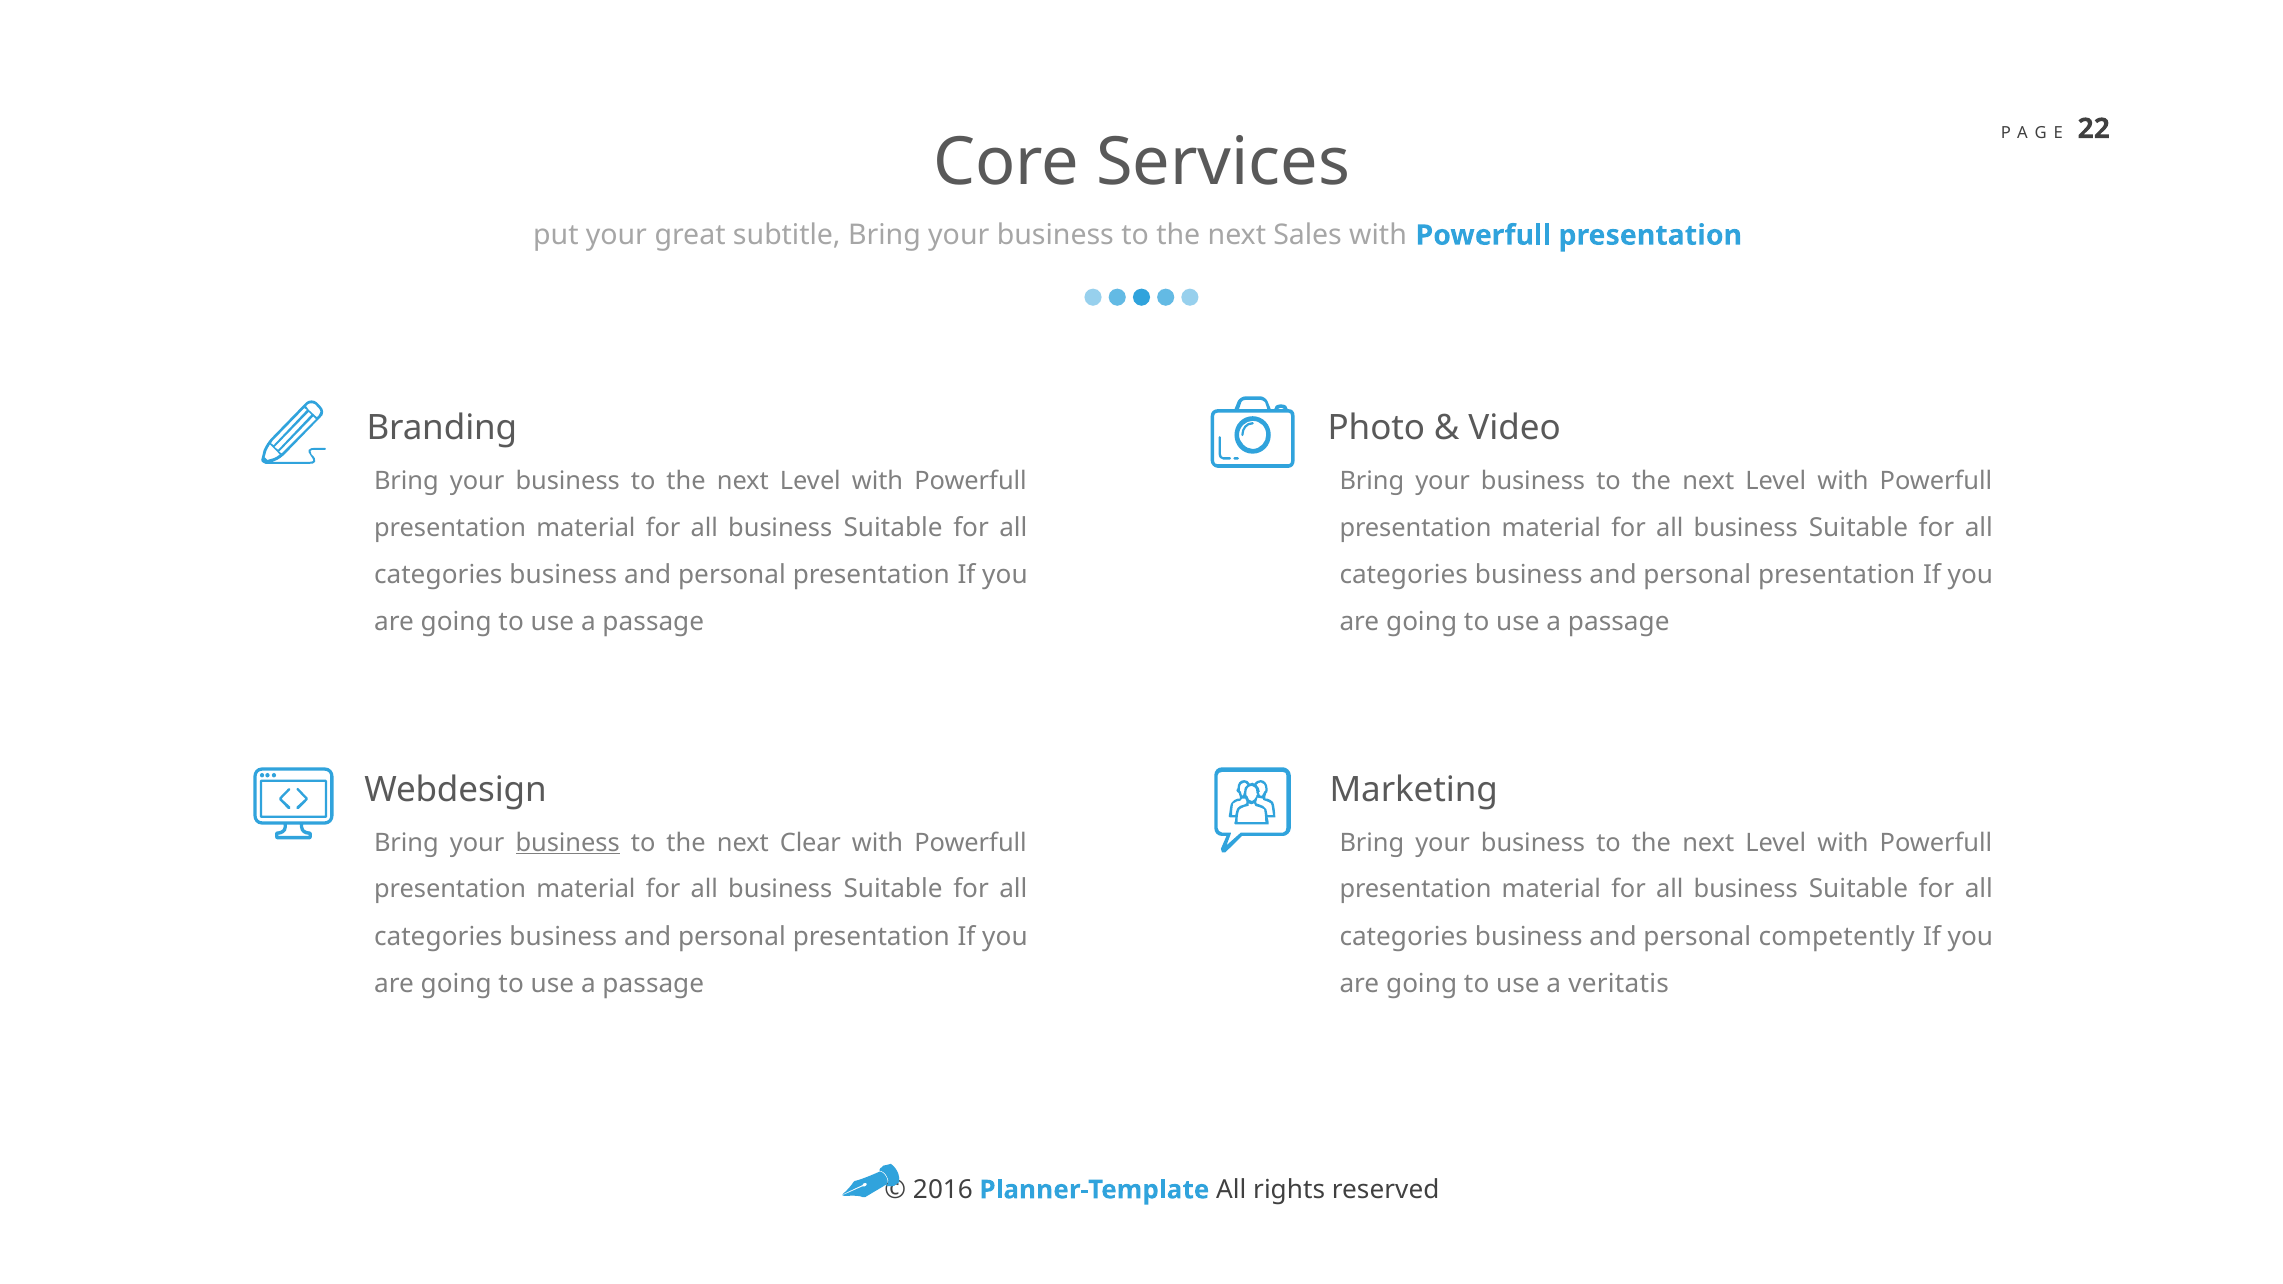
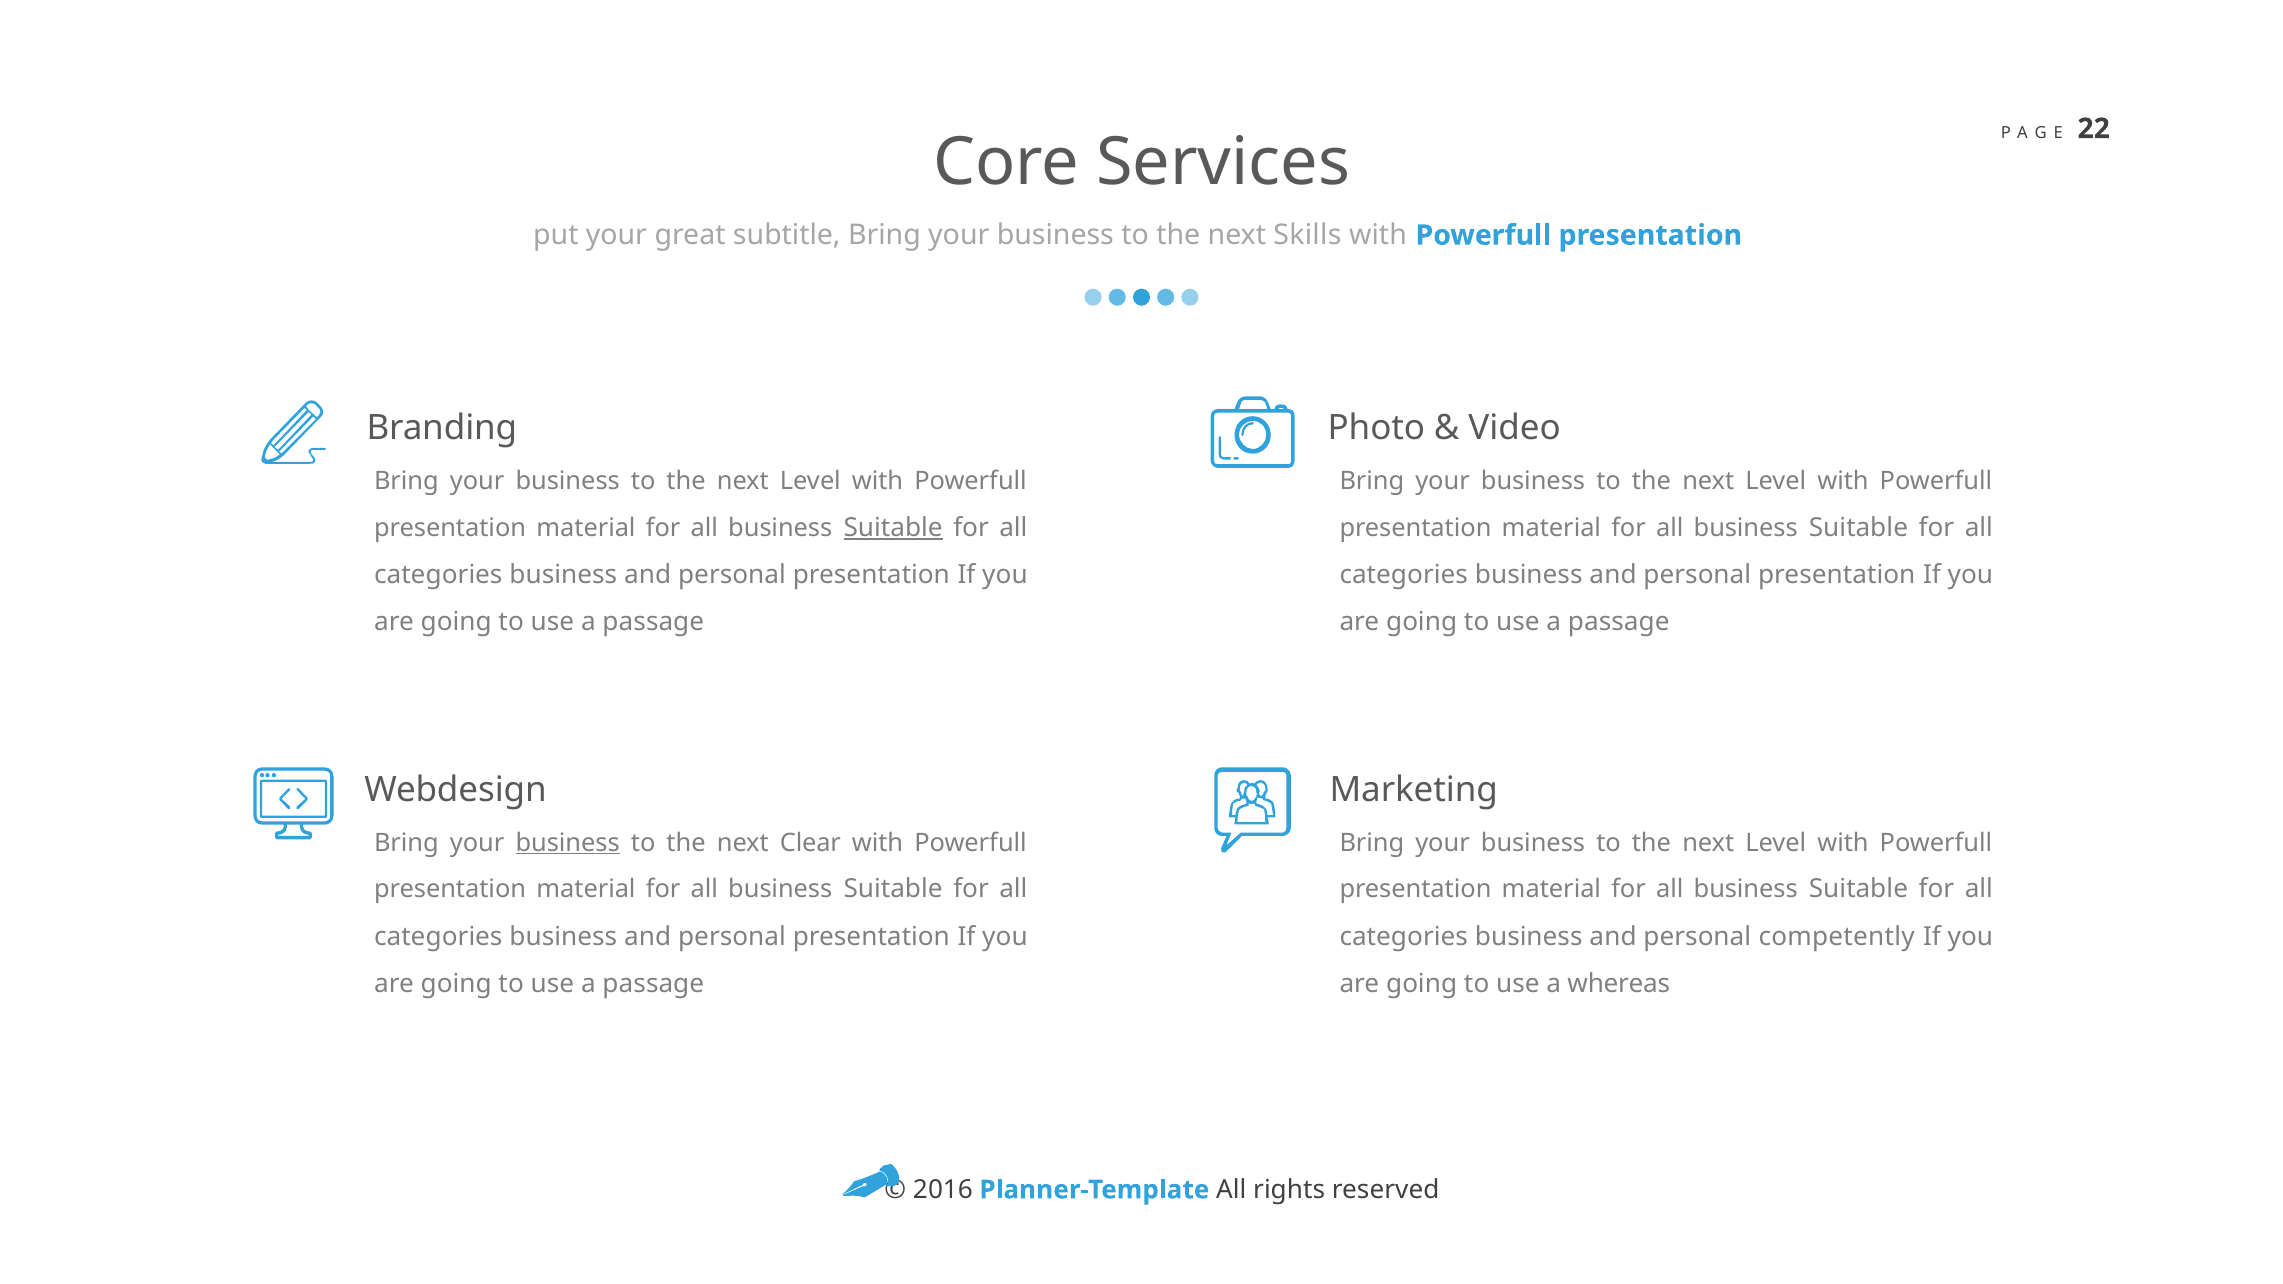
Sales: Sales -> Skills
Suitable at (893, 528) underline: none -> present
veritatis: veritatis -> whereas
